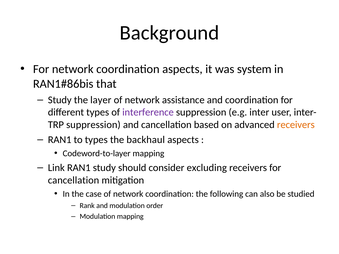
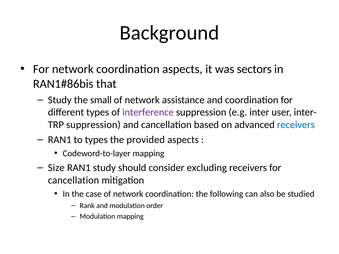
system: system -> sectors
layer: layer -> small
receivers at (296, 125) colour: orange -> blue
backhaul: backhaul -> provided
Link: Link -> Size
